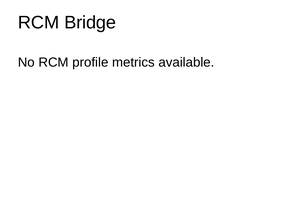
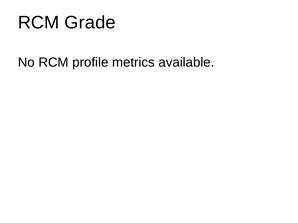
Bridge: Bridge -> Grade
